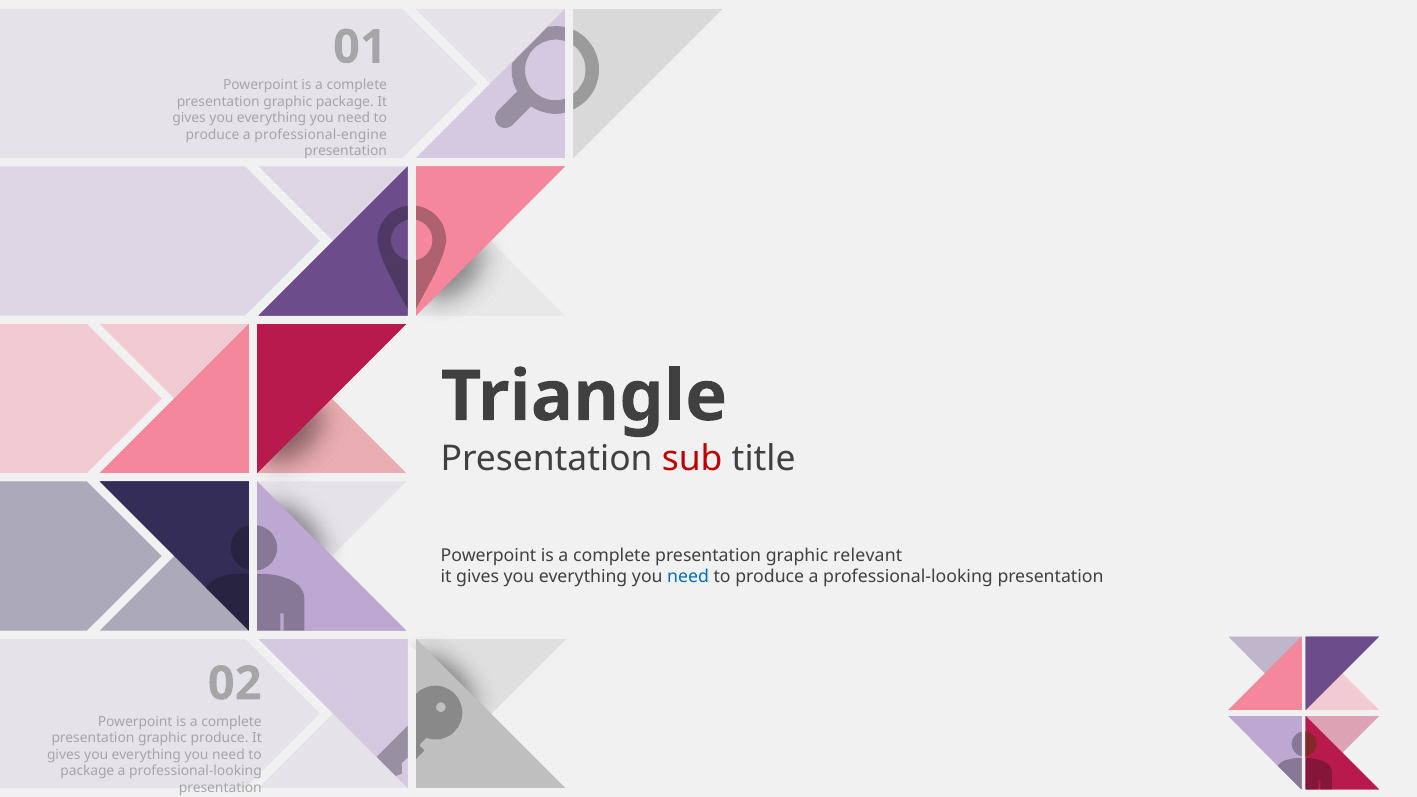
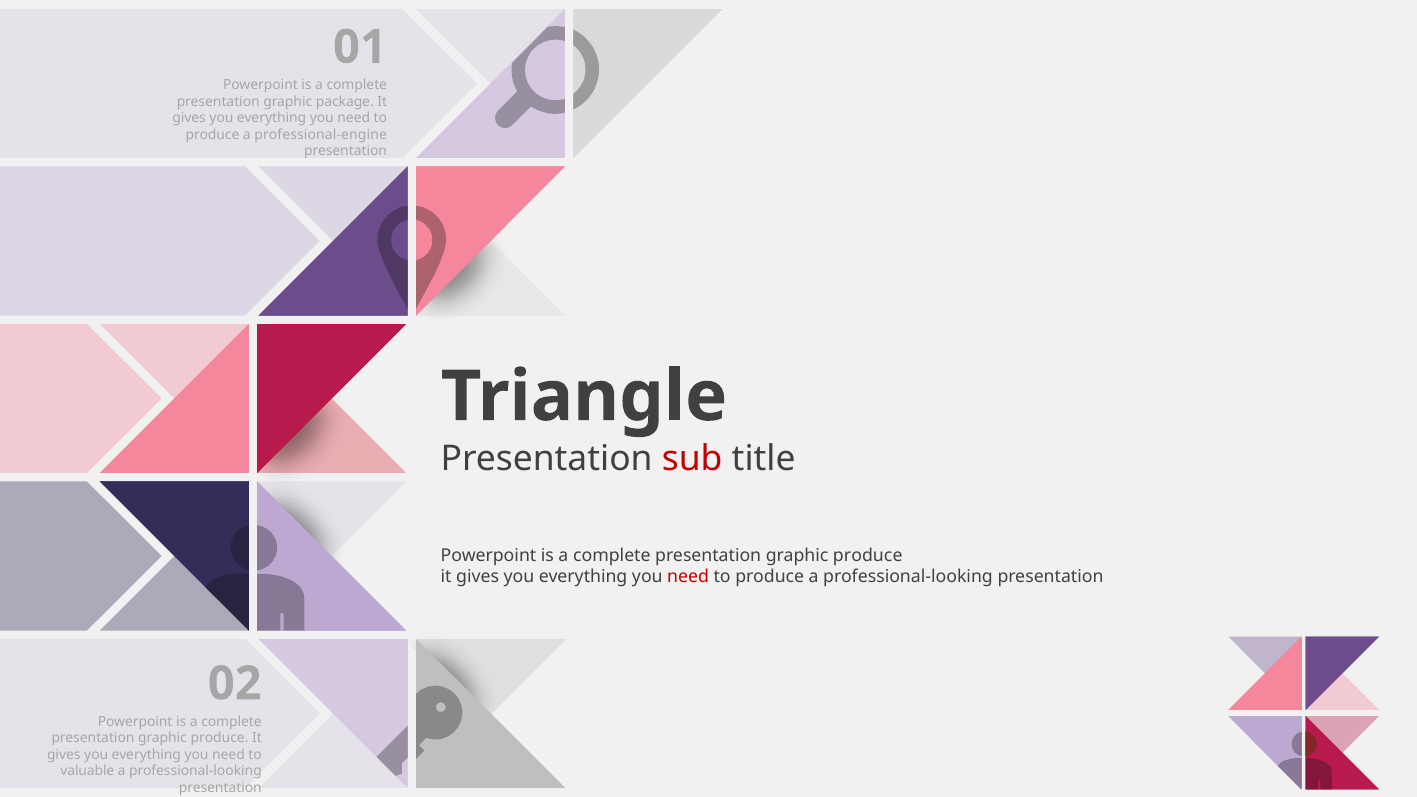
relevant at (868, 555): relevant -> produce
need at (688, 577) colour: blue -> red
package at (87, 771): package -> valuable
